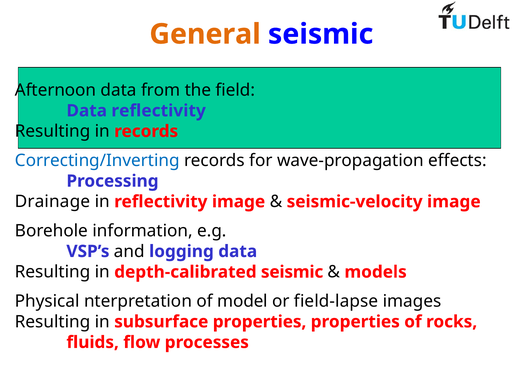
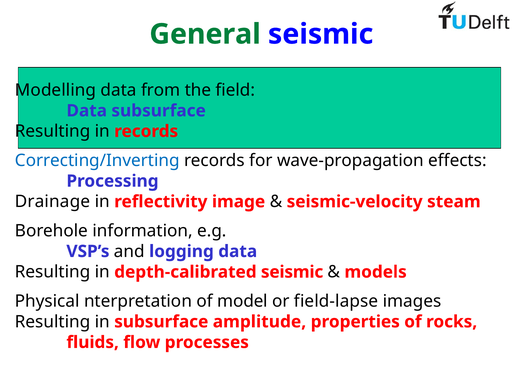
General colour: orange -> green
Afternoon: Afternoon -> Modelling
Data reflectivity: reflectivity -> subsurface
seismic-velocity image: image -> steam
subsurface properties: properties -> amplitude
